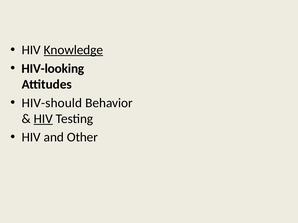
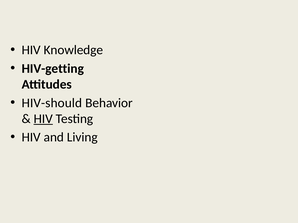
Knowledge underline: present -> none
HIV-looking: HIV-looking -> HIV-getting
Other: Other -> Living
